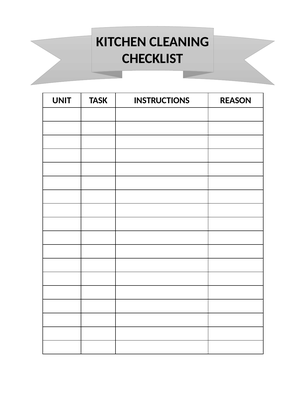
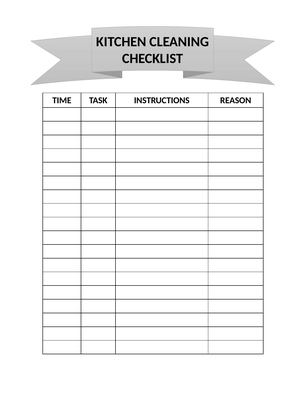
UNIT: UNIT -> TIME
